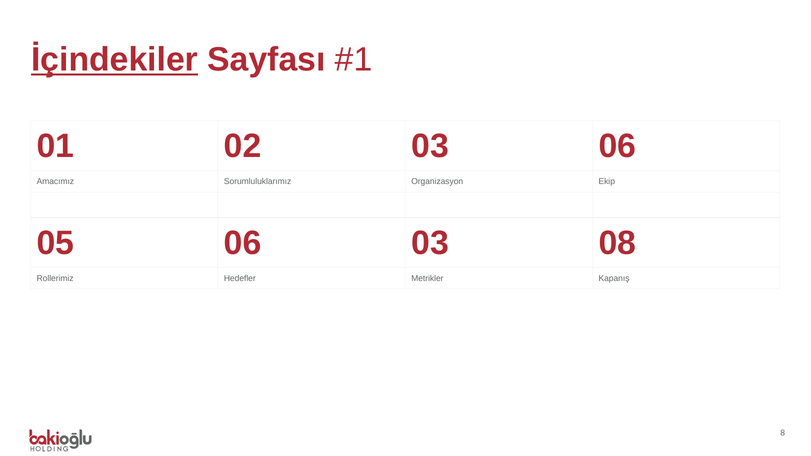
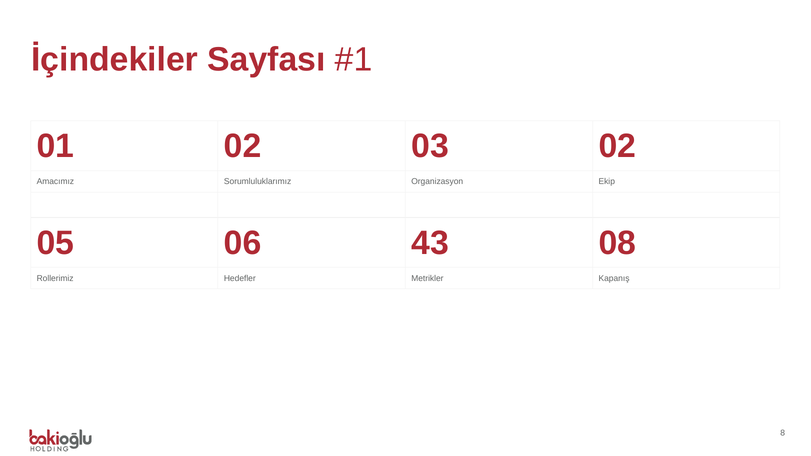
İçindekiler underline: present -> none
03 06: 06 -> 02
06 03: 03 -> 43
